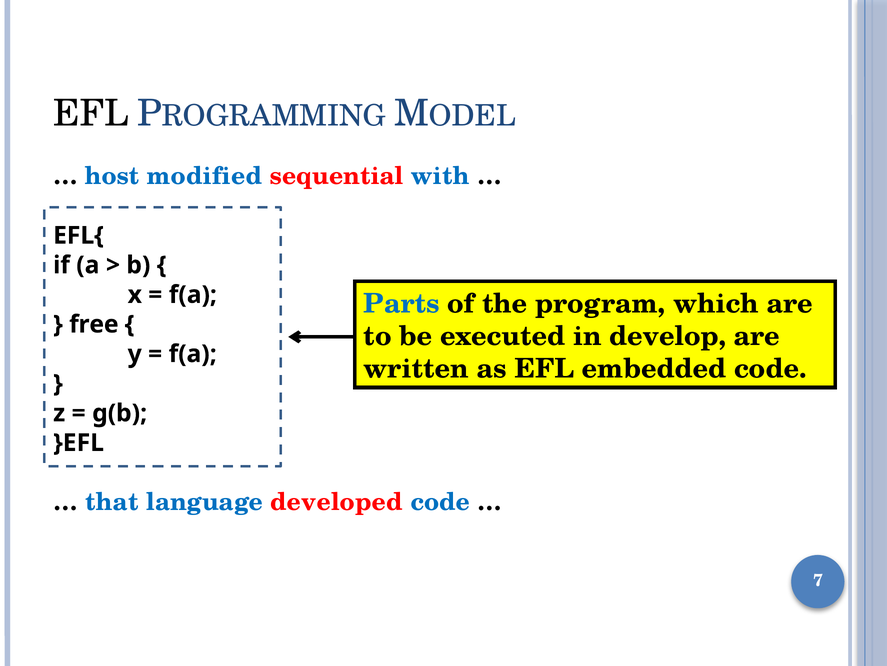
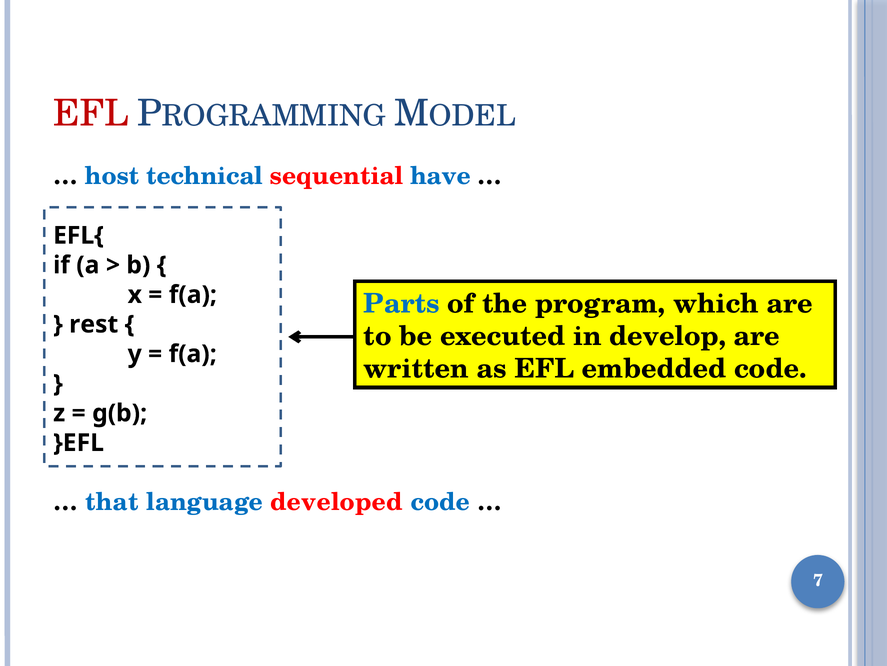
EFL at (91, 114) colour: black -> red
modified: modified -> technical
with: with -> have
free: free -> rest
